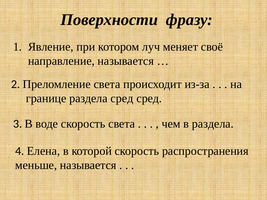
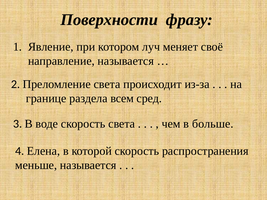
раздела сред: сред -> всем
в раздела: раздела -> больше
